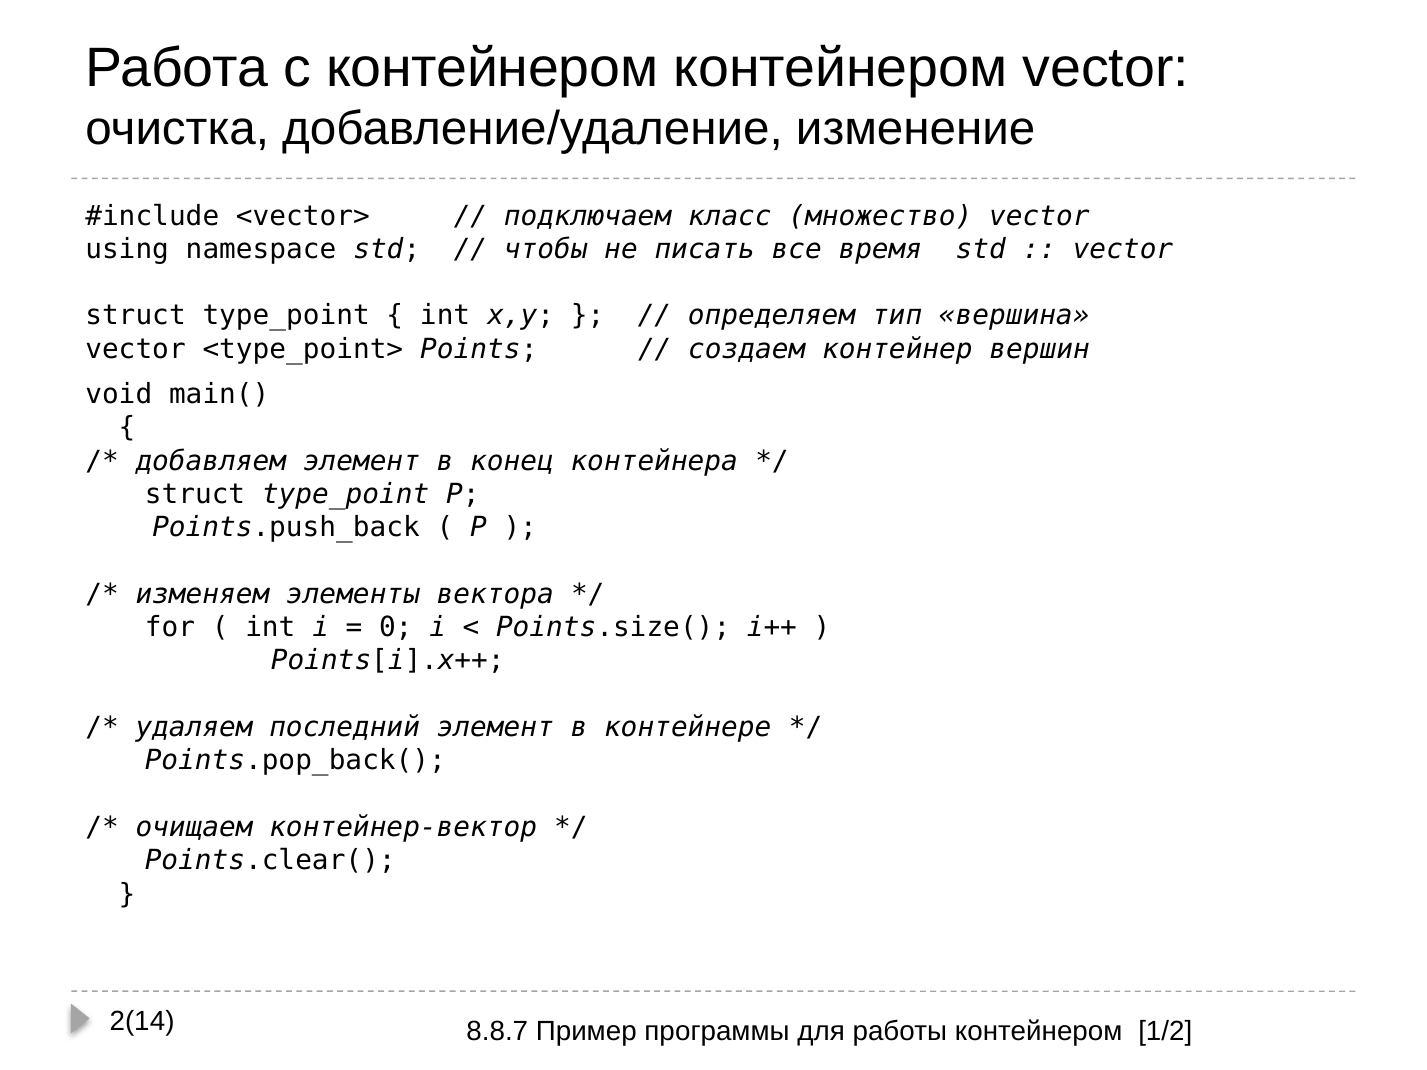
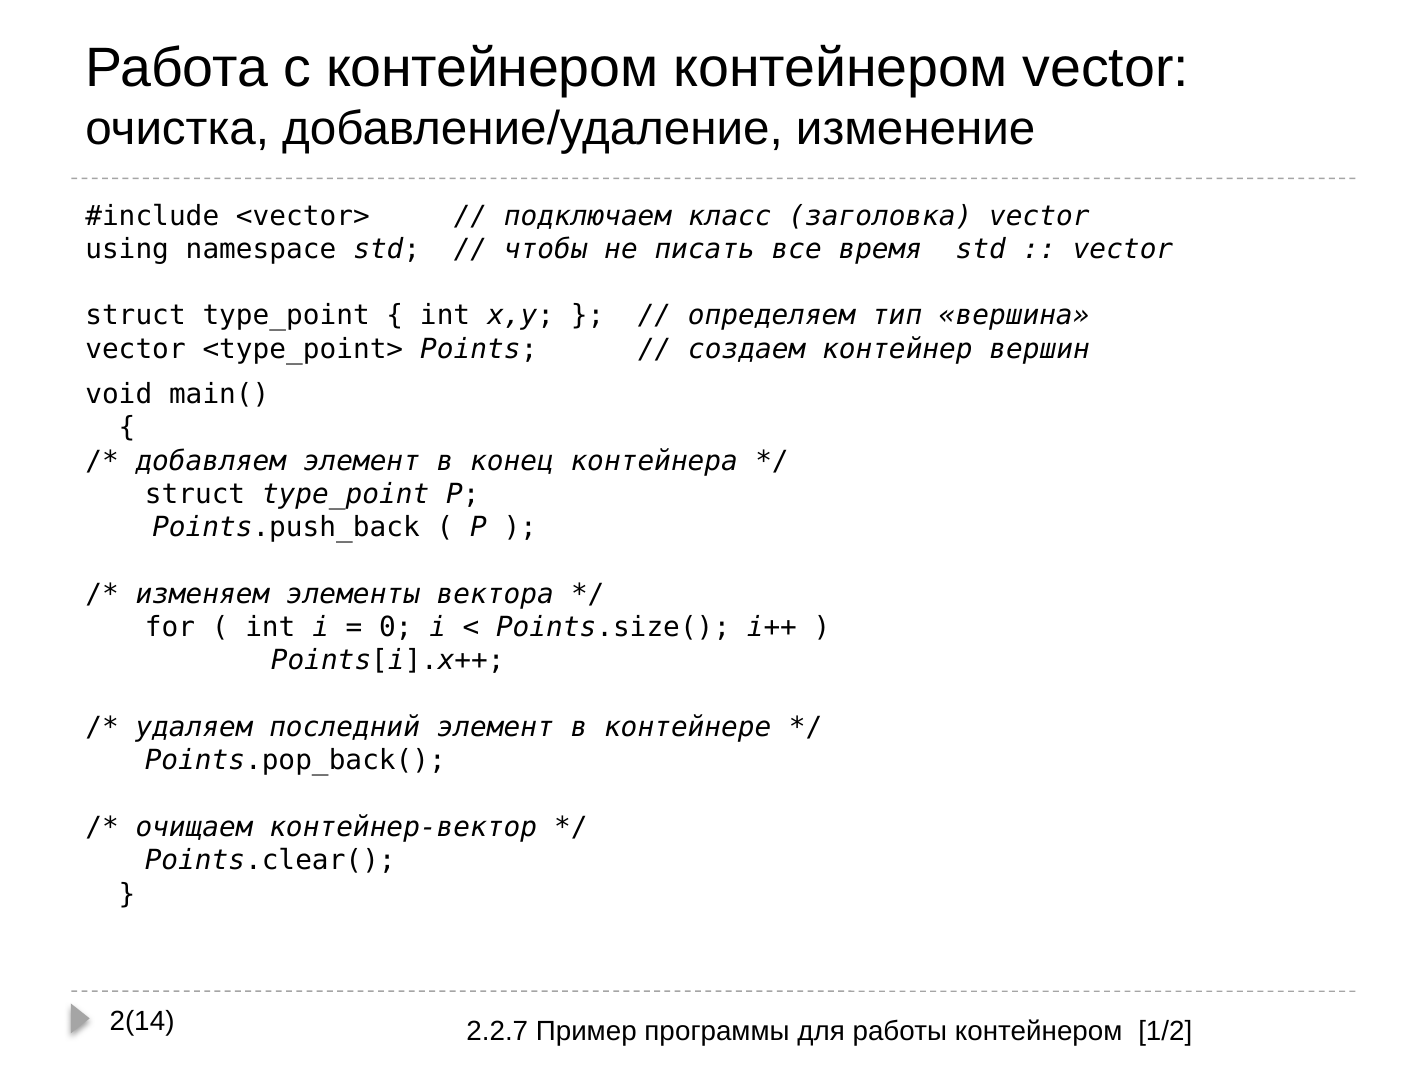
множество: множество -> заголовка
8.8.7: 8.8.7 -> 2.2.7
